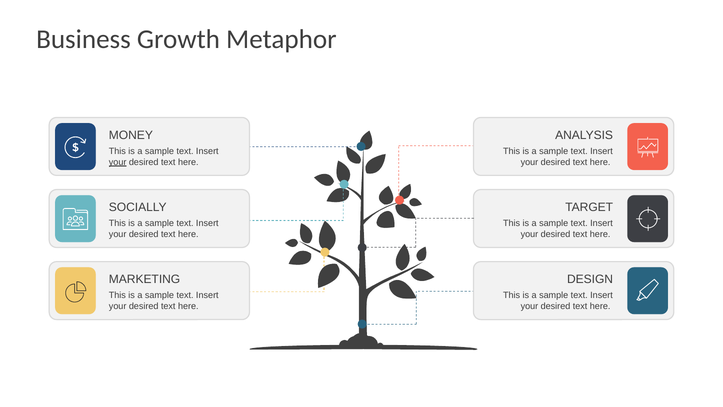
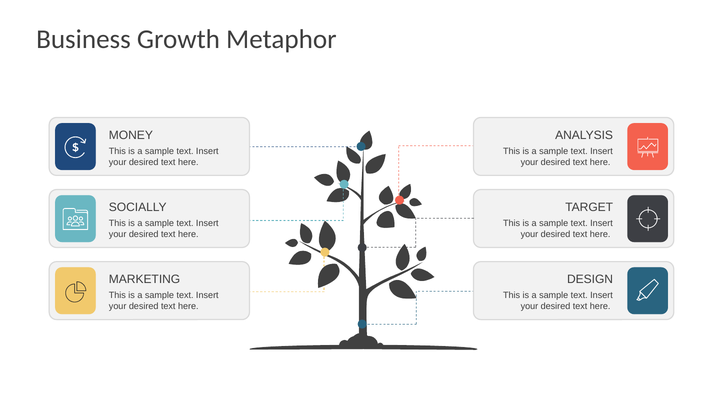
your at (118, 162) underline: present -> none
